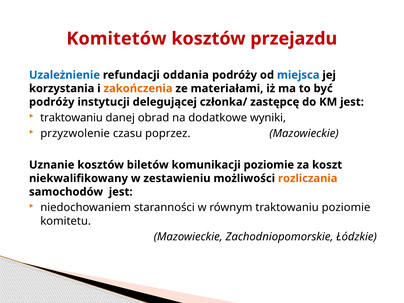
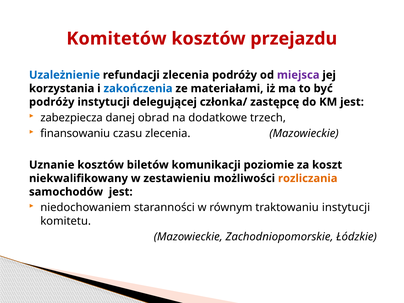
refundacji oddania: oddania -> zlecenia
miejsca colour: blue -> purple
zakończenia colour: orange -> blue
traktowaniu at (72, 118): traktowaniu -> zabezpiecza
wyniki: wyniki -> trzech
przyzwolenie: przyzwolenie -> finansowaniu
czasu poprzez: poprzez -> zlecenia
traktowaniu poziomie: poziomie -> instytucji
